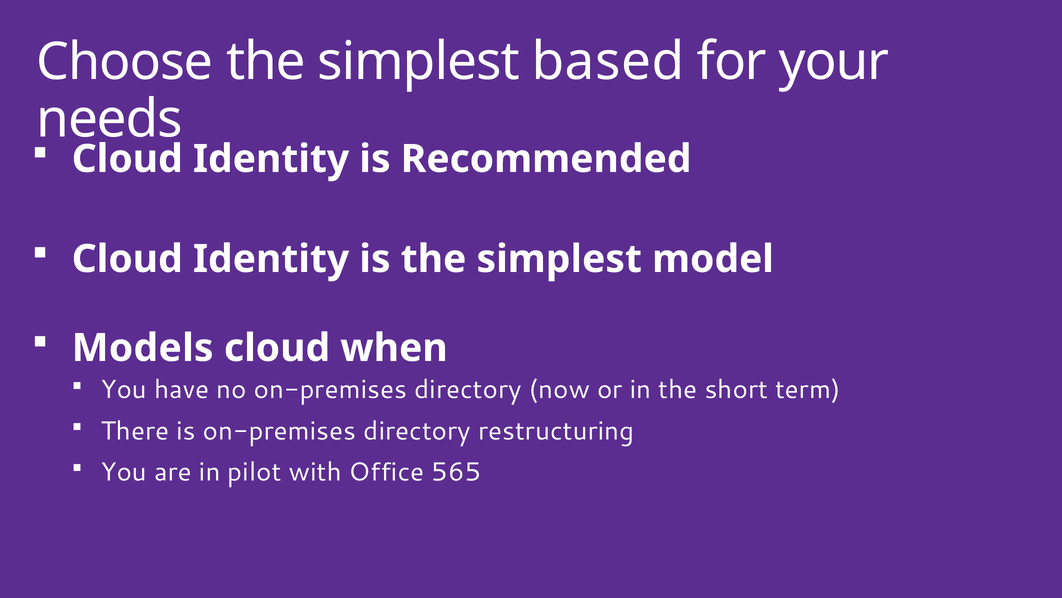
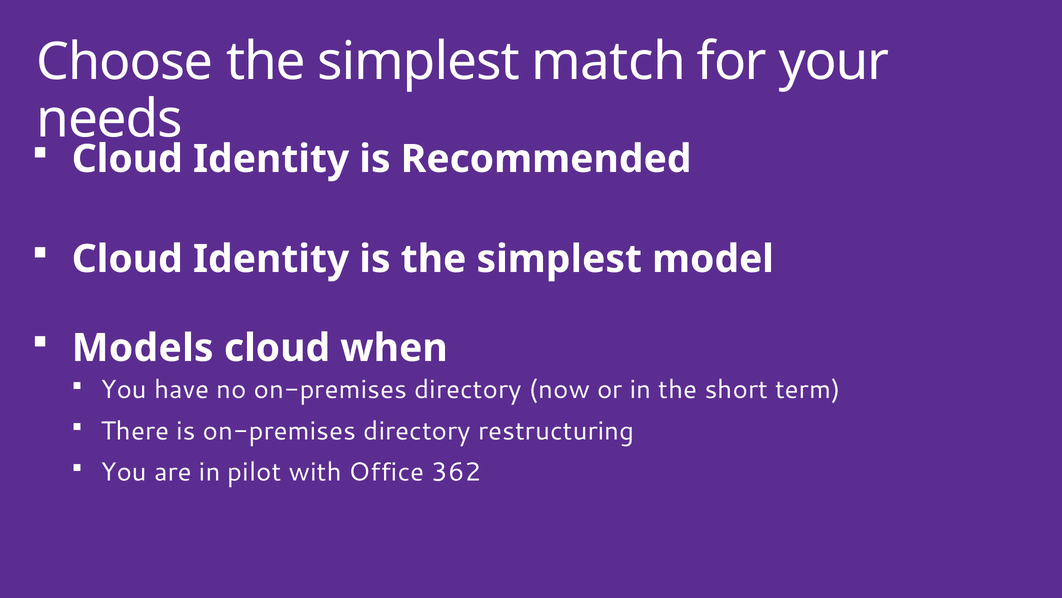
based: based -> match
565: 565 -> 362
